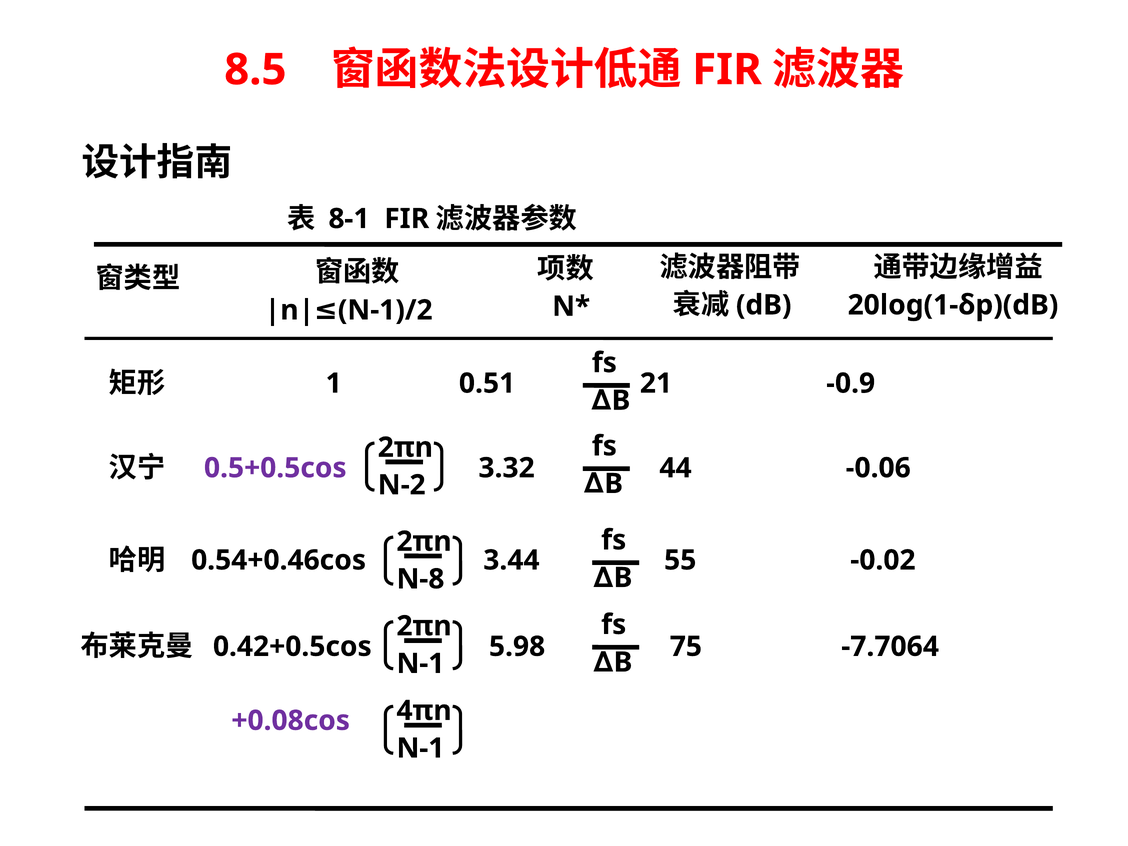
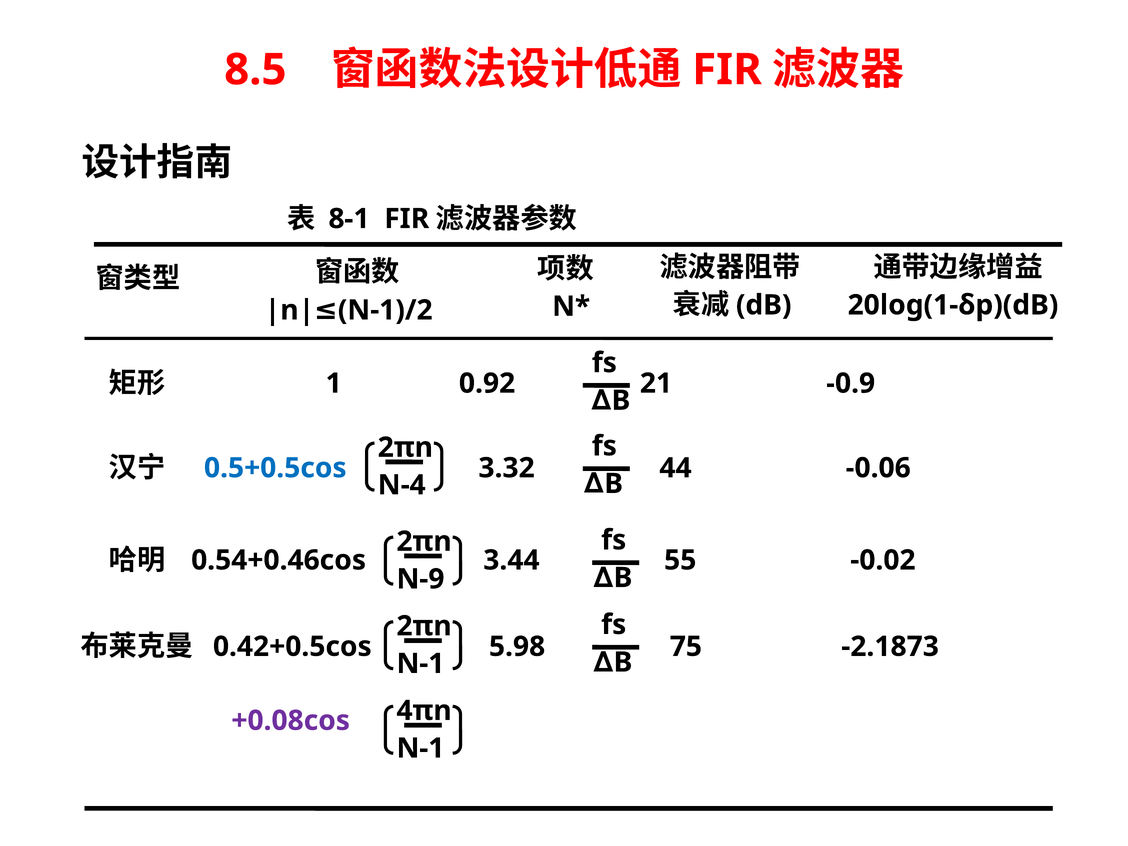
0.51: 0.51 -> 0.92
0.5+0.5cos colour: purple -> blue
N-2: N-2 -> N-4
N-8: N-8 -> N-9
-7.7064: -7.7064 -> -2.1873
